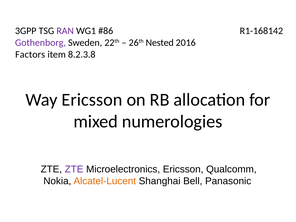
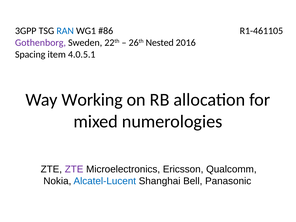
RAN colour: purple -> blue
R1-168142: R1-168142 -> R1-461105
Factors: Factors -> Spacing
8.2.3.8: 8.2.3.8 -> 4.0.5.1
Way Ericsson: Ericsson -> Working
Alcatel-Lucent colour: orange -> blue
